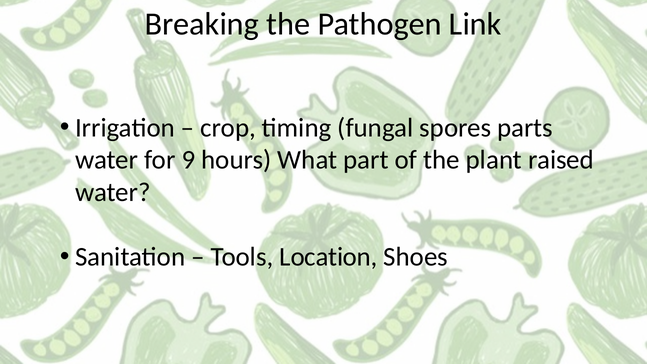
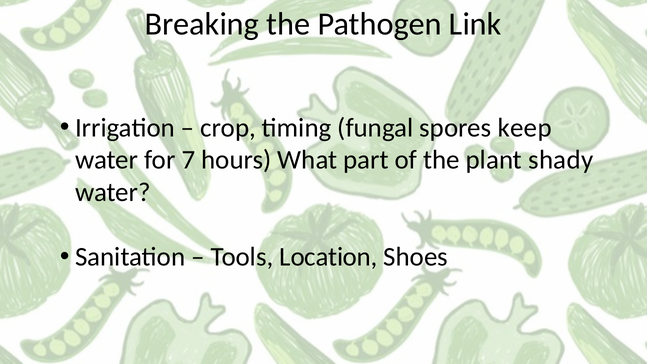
parts: parts -> keep
9: 9 -> 7
raised: raised -> shady
